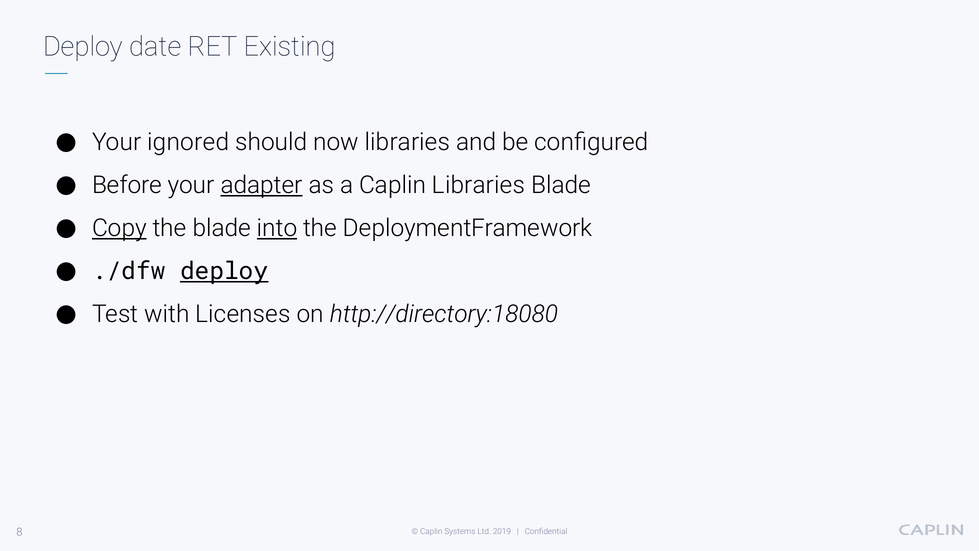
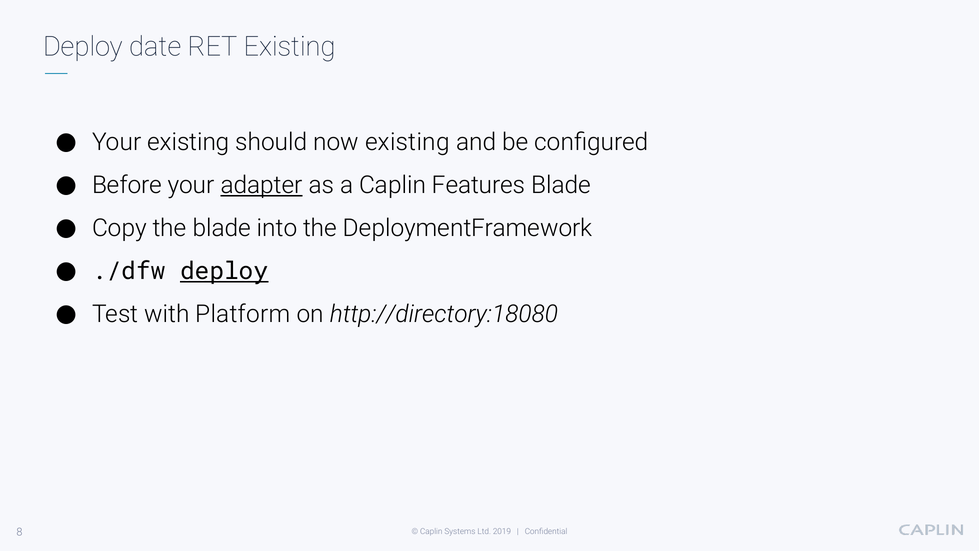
Your ignored: ignored -> existing
now libraries: libraries -> existing
Caplin Libraries: Libraries -> Features
Copy underline: present -> none
into underline: present -> none
Licenses: Licenses -> Platform
